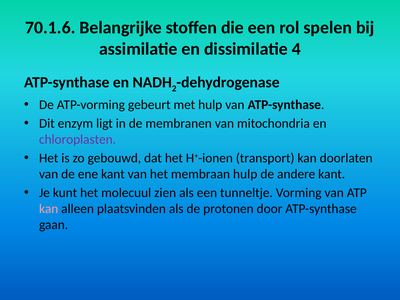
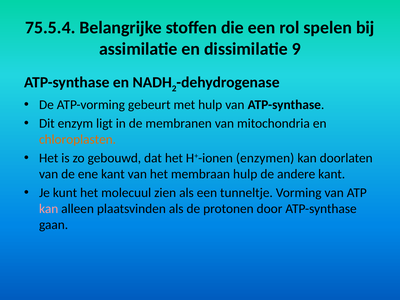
70.1.6: 70.1.6 -> 75.5.4
4: 4 -> 9
chloroplasten colour: purple -> orange
transport: transport -> enzymen
